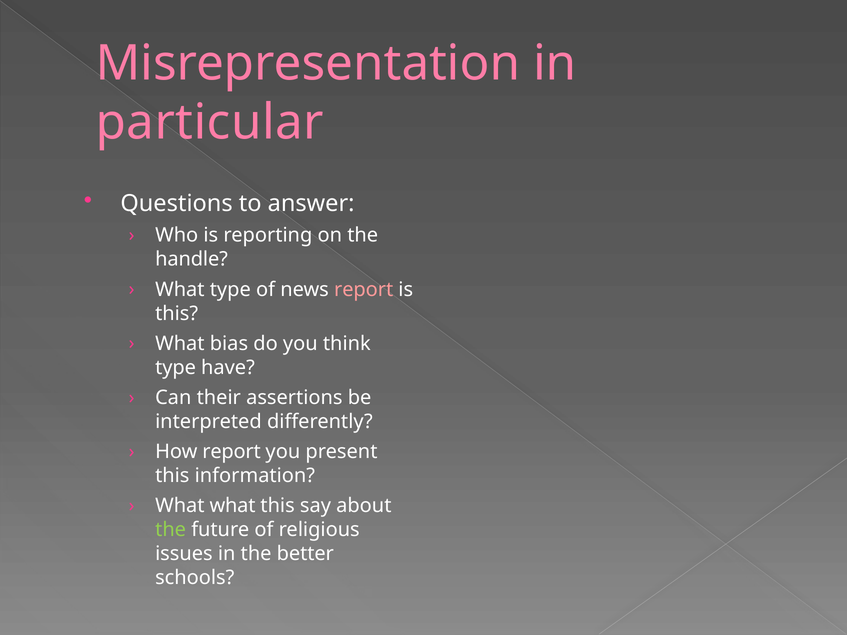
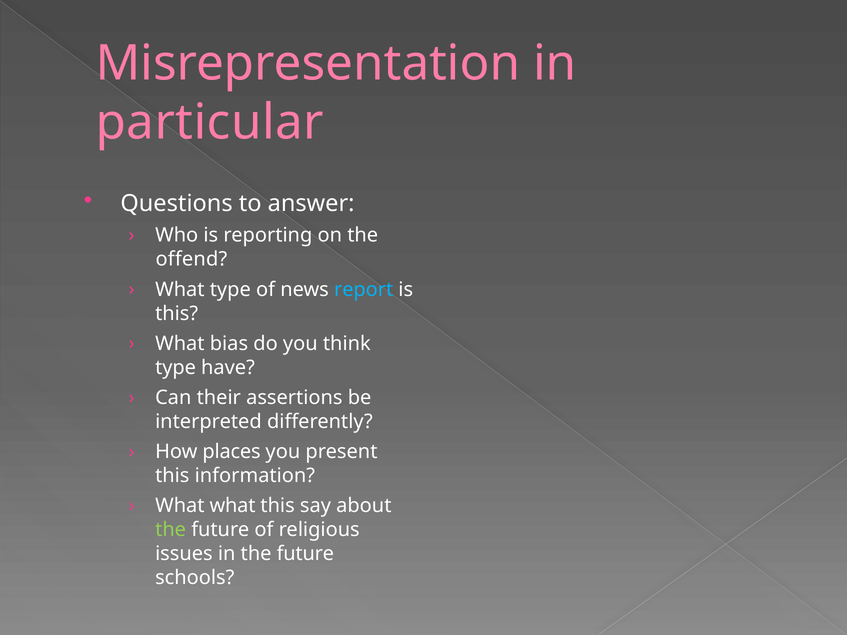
handle: handle -> offend
report at (364, 290) colour: pink -> light blue
How report: report -> places
in the better: better -> future
